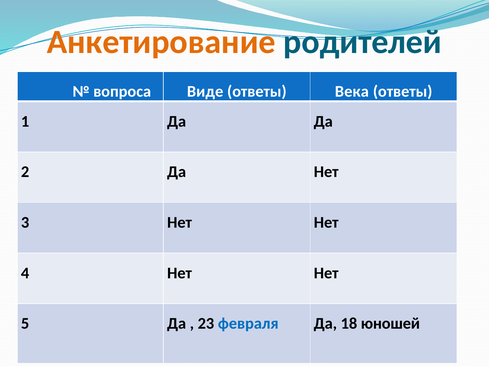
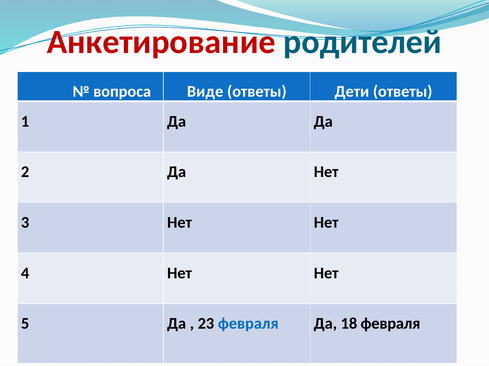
Анкетирование colour: orange -> red
Века: Века -> Дети
18 юношей: юношей -> февраля
